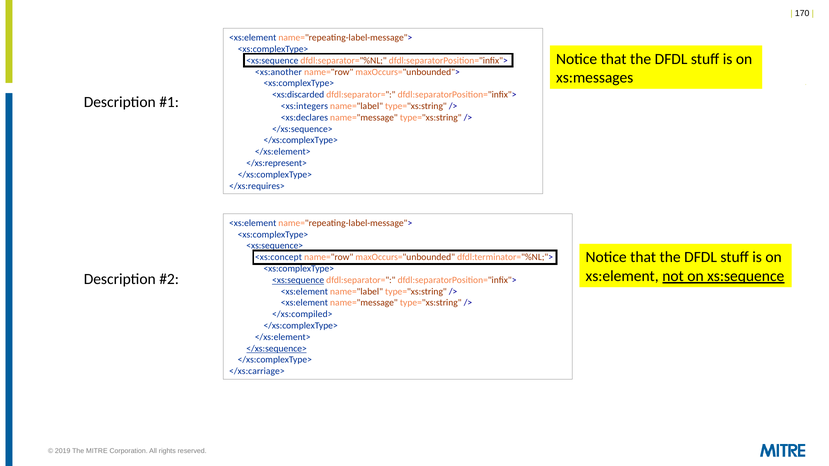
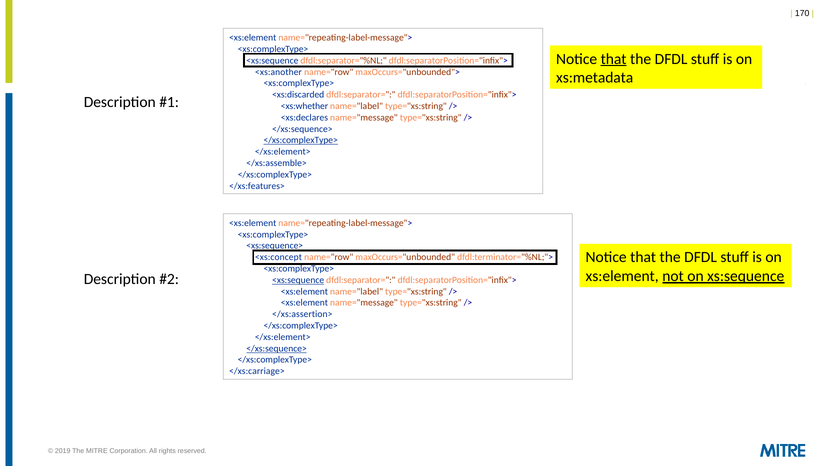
that at (614, 59) underline: none -> present
xs:messages: xs:messages -> xs:metadata
<xs:integers: <xs:integers -> <xs:whether
</xs:complexType> at (301, 140) underline: none -> present
</xs:represent>: </xs:represent> -> </xs:assemble>
</xs:requires>: </xs:requires> -> </xs:features>
</xs:compiled>: </xs:compiled> -> </xs:assertion>
